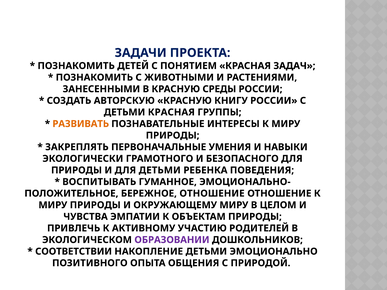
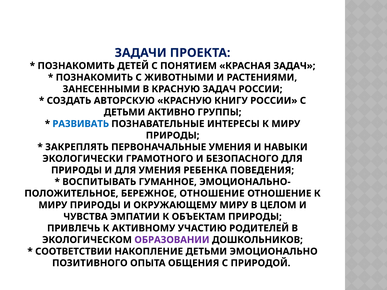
КРАСНУЮ СРЕДЫ: СРЕДЫ -> ЗАДАЧ
ДЕТЬМИ КРАСНАЯ: КРАСНАЯ -> АКТИВНО
РАЗВИВАТЬ colour: orange -> blue
ДЛЯ ДЕТЬМИ: ДЕТЬМИ -> УМЕНИЯ
